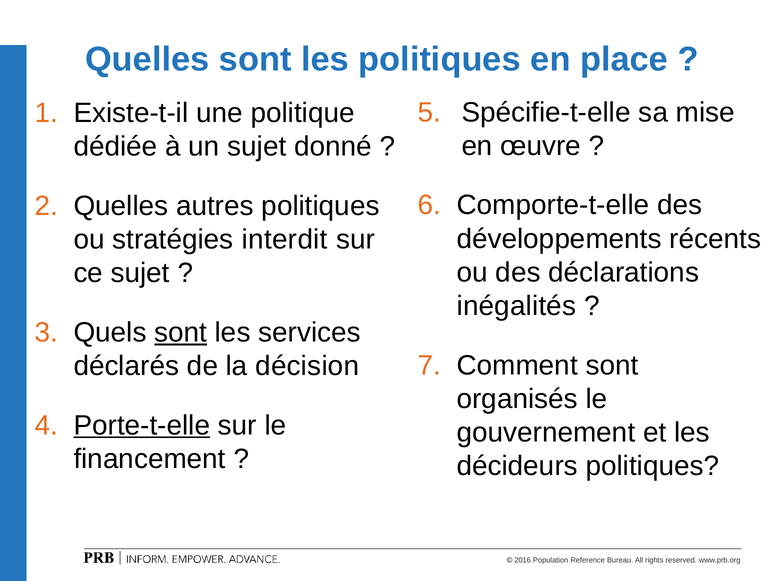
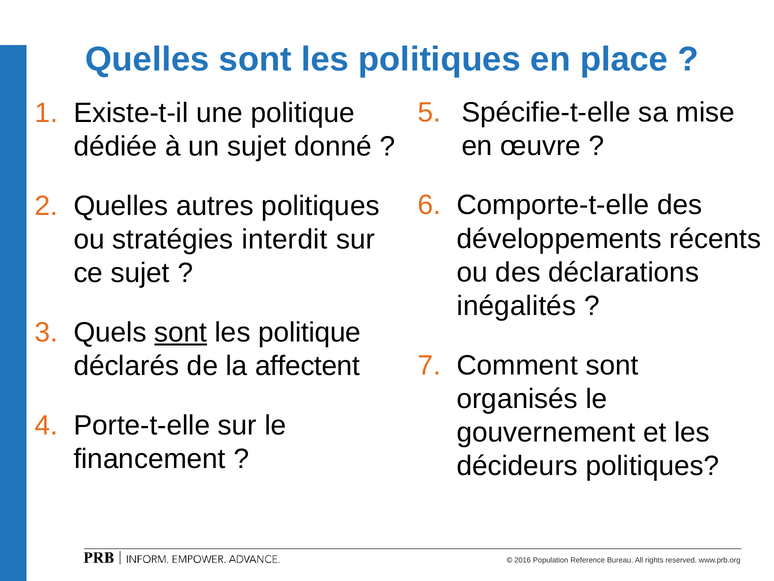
les services: services -> politique
décision: décision -> affectent
Porte-t-elle underline: present -> none
